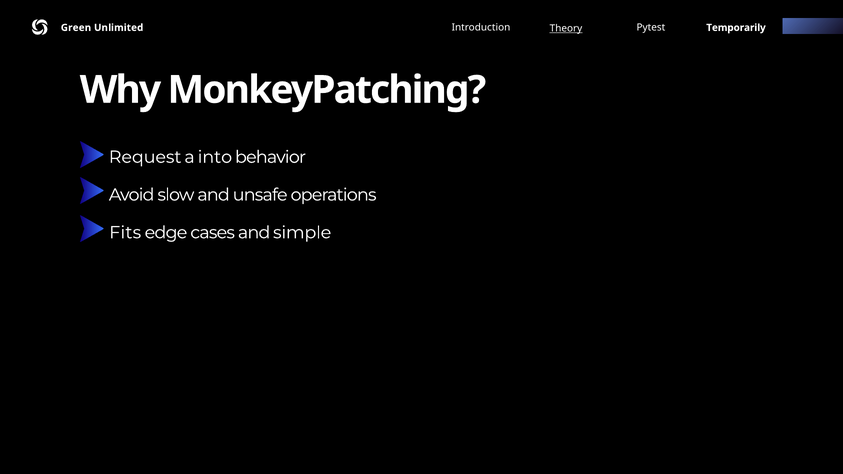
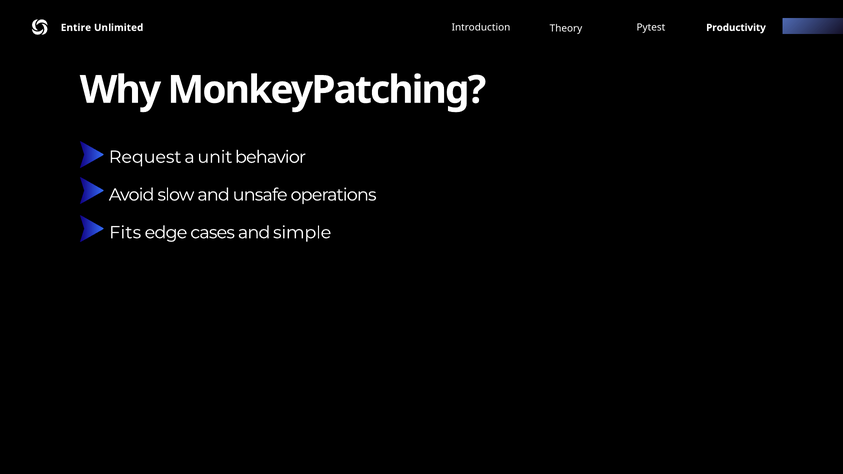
Theory underline: present -> none
Temporarily: Temporarily -> Productivity
Green: Green -> Entire
into: into -> unit
